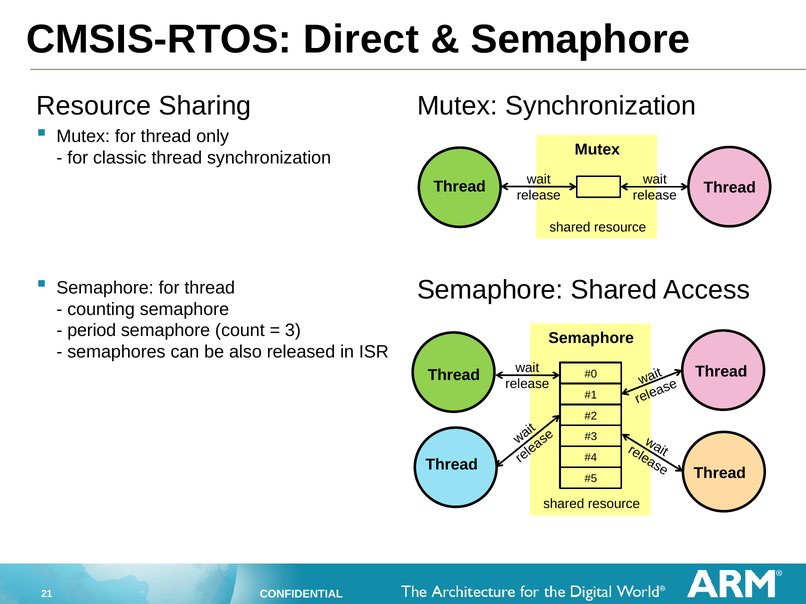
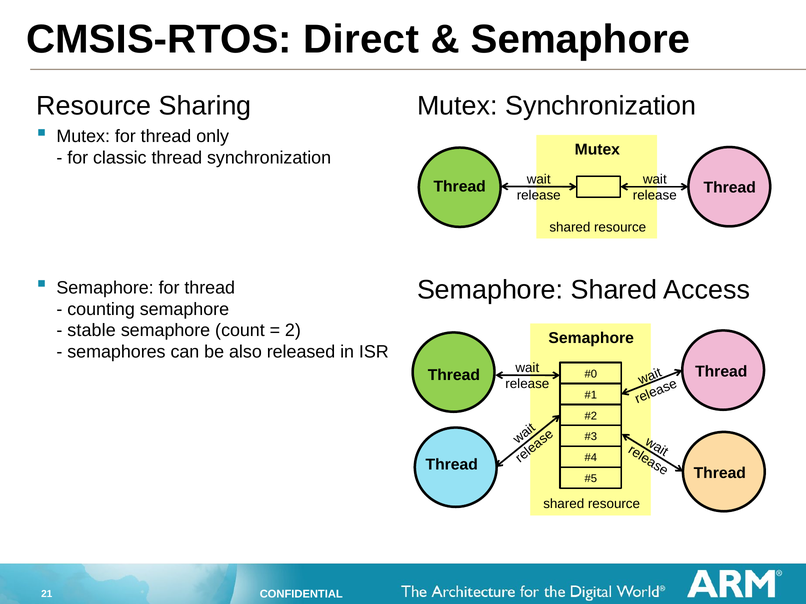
period: period -> stable
3: 3 -> 2
